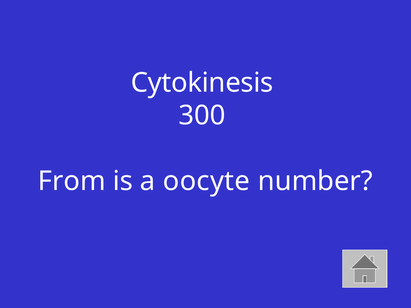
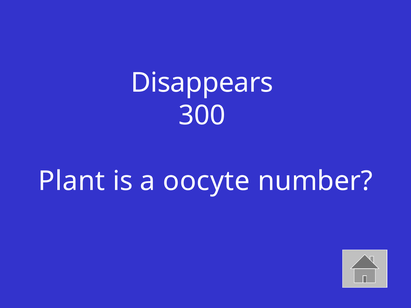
Cytokinesis: Cytokinesis -> Disappears
From: From -> Plant
